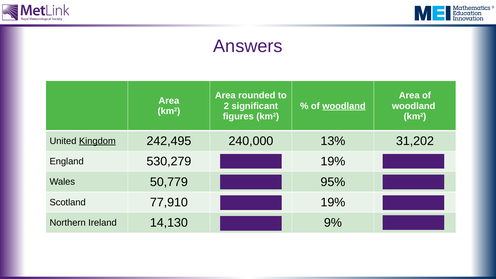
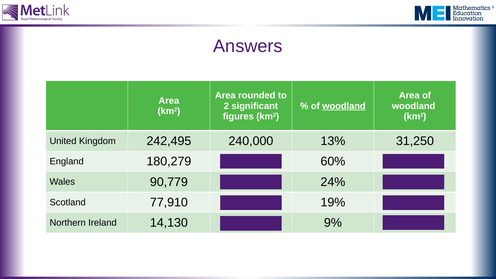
Kingdom underline: present -> none
31,202: 31,202 -> 31,250
530,279: 530,279 -> 180,279
19% at (333, 162): 19% -> 60%
50,779: 50,779 -> 90,779
95%: 95% -> 24%
